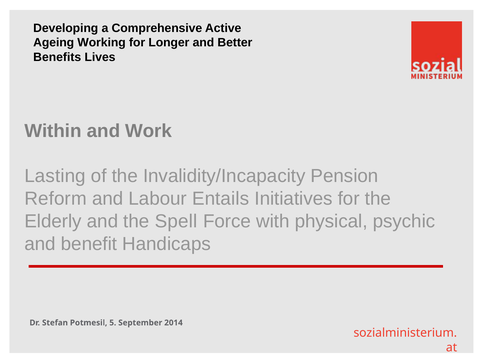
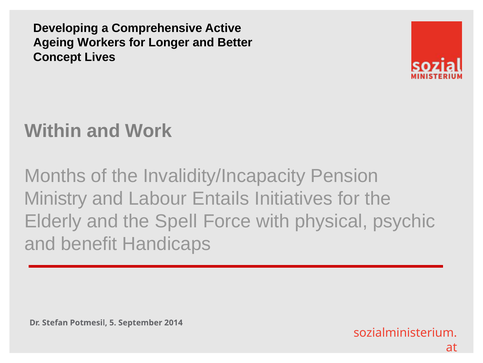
Working: Working -> Workers
Benefits: Benefits -> Concept
Lasting: Lasting -> Months
Reform: Reform -> Ministry
